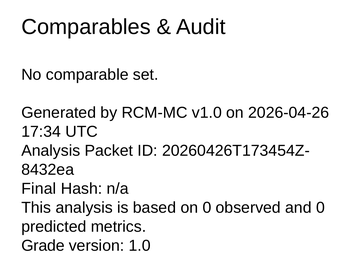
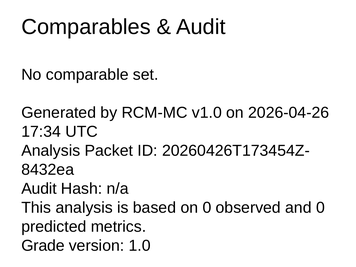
Final at (39, 189): Final -> Audit
